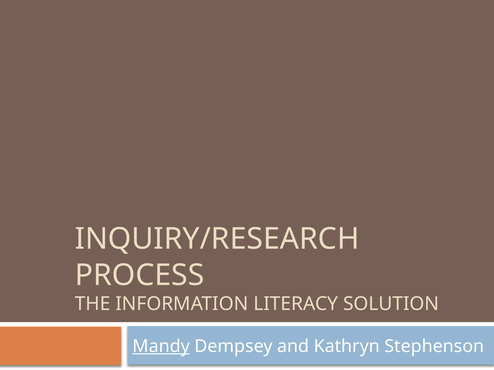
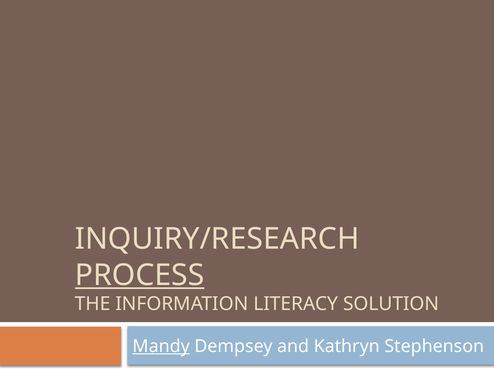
PROCESS underline: none -> present
